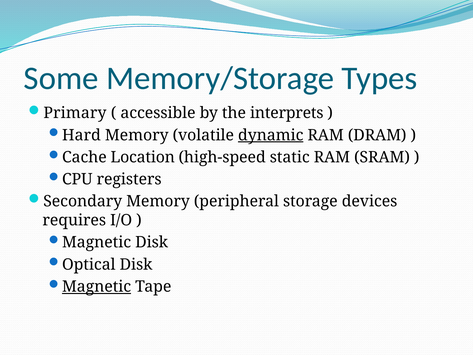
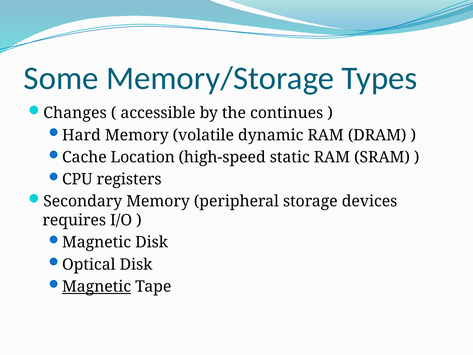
Primary: Primary -> Changes
interprets: interprets -> continues
dynamic underline: present -> none
